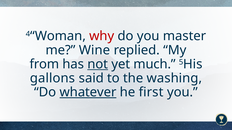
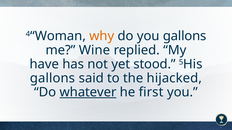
why colour: red -> orange
you master: master -> gallons
from: from -> have
not underline: present -> none
much: much -> stood
washing: washing -> hijacked
